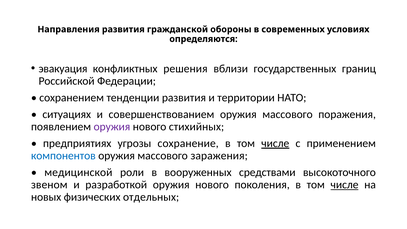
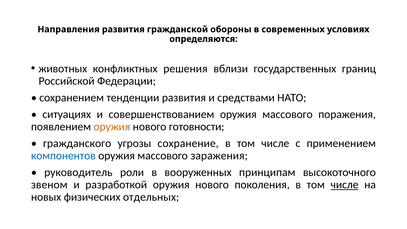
эвакуация: эвакуация -> животных
территории: территории -> средствами
оружия at (112, 127) colour: purple -> orange
стихийных: стихийных -> готовности
предприятиях: предприятиях -> гражданского
числе at (275, 143) underline: present -> none
медицинской: медицинской -> руководитель
средствами: средствами -> принципам
